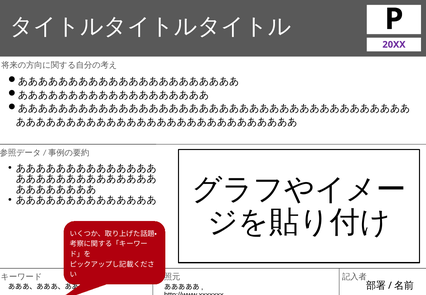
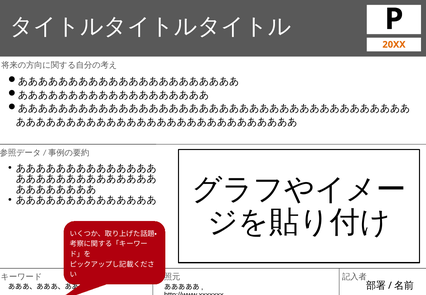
20XX colour: purple -> orange
